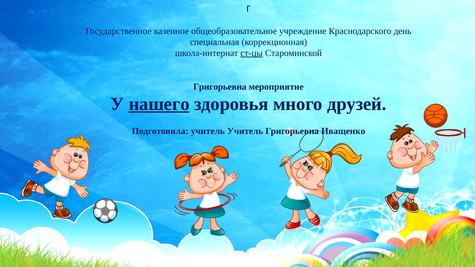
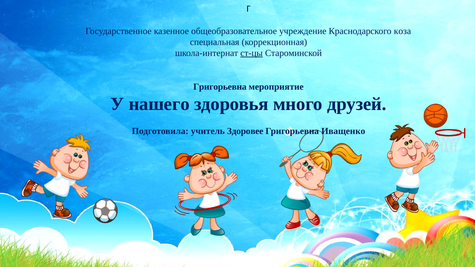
день: день -> коза
нашего underline: present -> none
учитель Учитель: Учитель -> Здоровее
